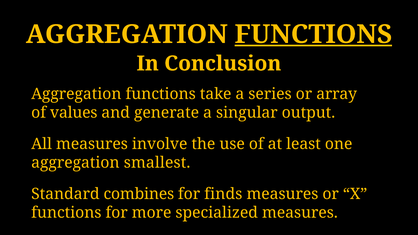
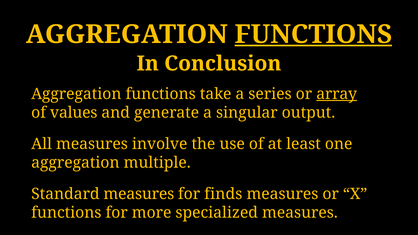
array underline: none -> present
smallest: smallest -> multiple
Standard combines: combines -> measures
